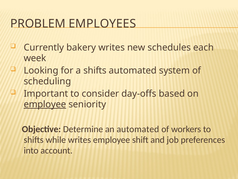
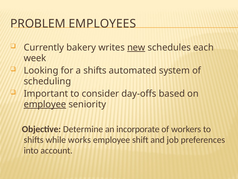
new underline: none -> present
an automated: automated -> incorporate
while writes: writes -> works
